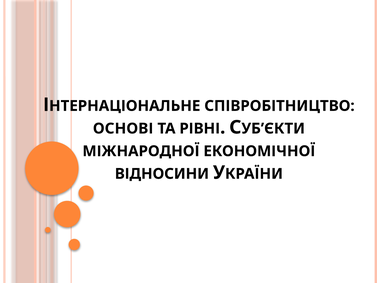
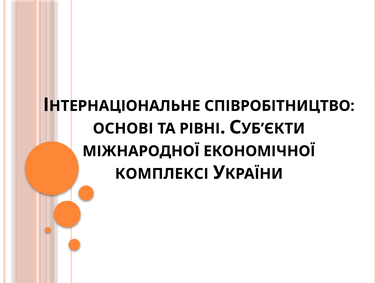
ВІДНОСИНИ: ВІДНОСИНИ -> КОМПЛЕКСІ
